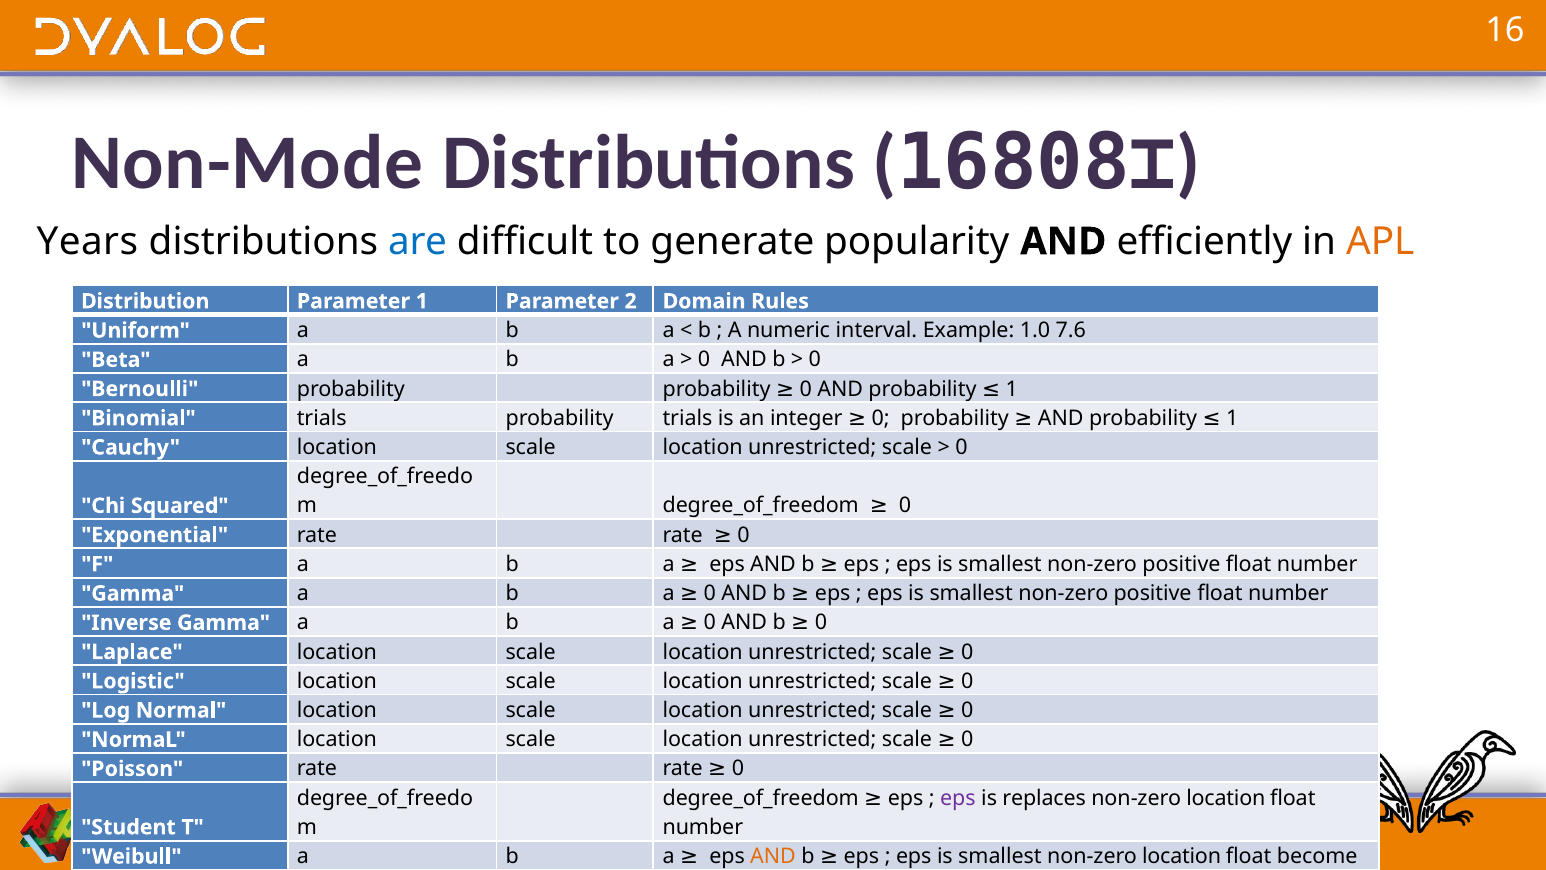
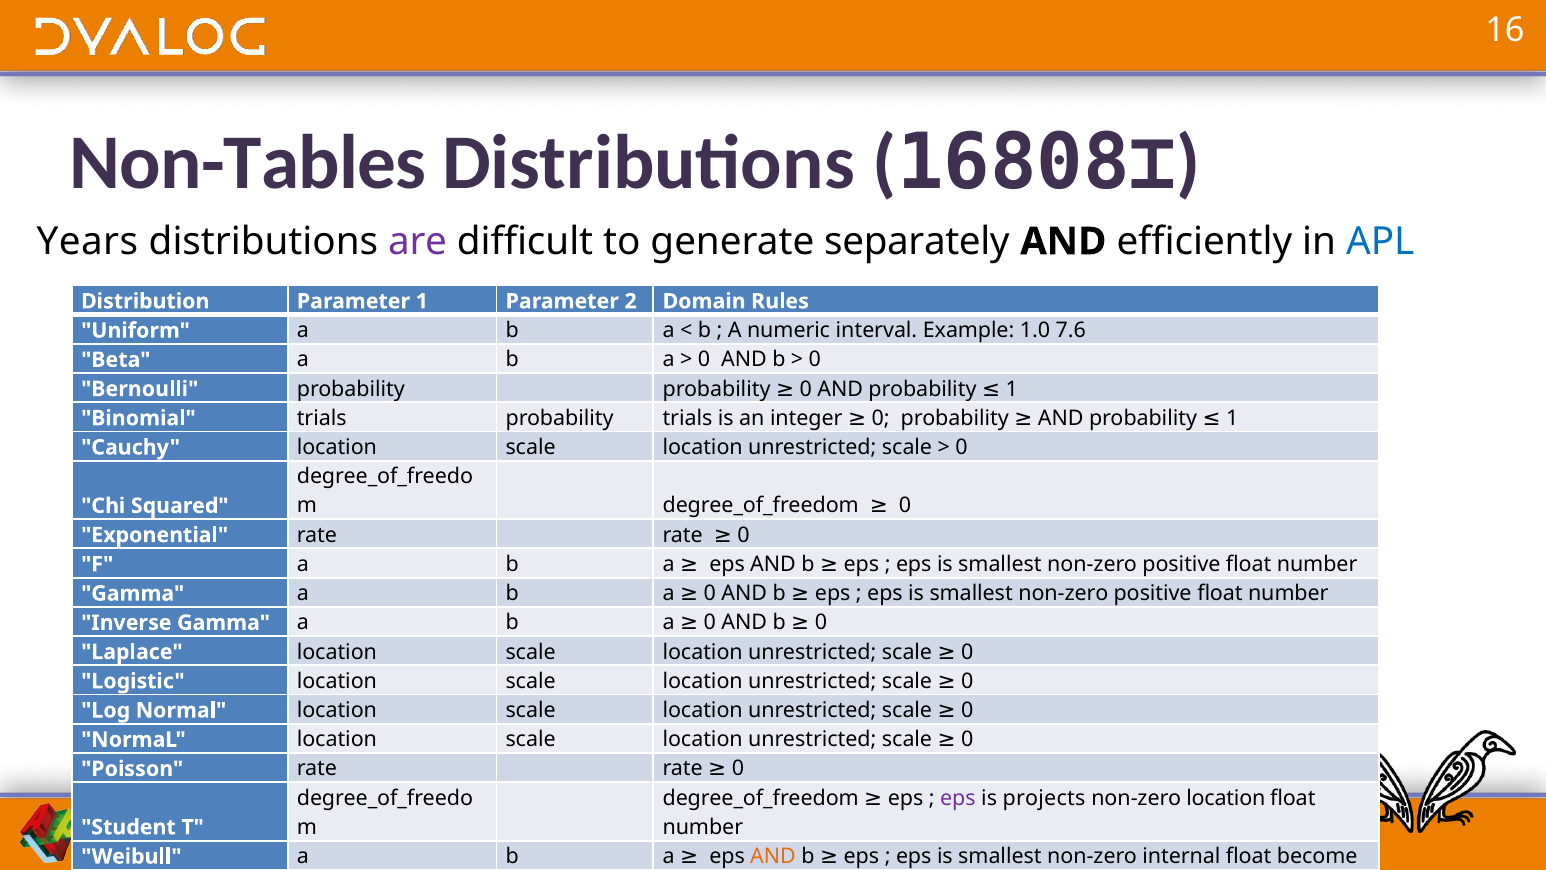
Non-Mode: Non-Mode -> Non-Tables
are colour: blue -> purple
popularity: popularity -> separately
APL at (1380, 241) colour: orange -> blue
replaces: replaces -> projects
location at (1182, 856): location -> internal
